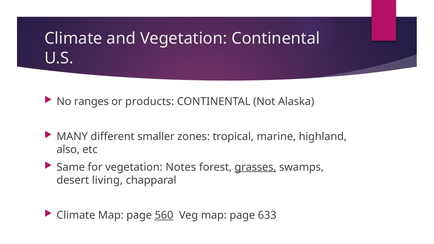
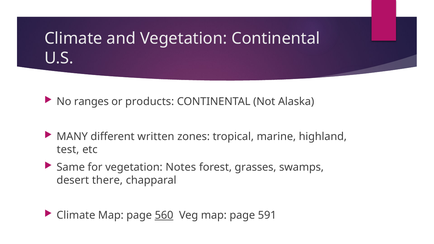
smaller: smaller -> written
also: also -> test
grasses underline: present -> none
living: living -> there
633: 633 -> 591
